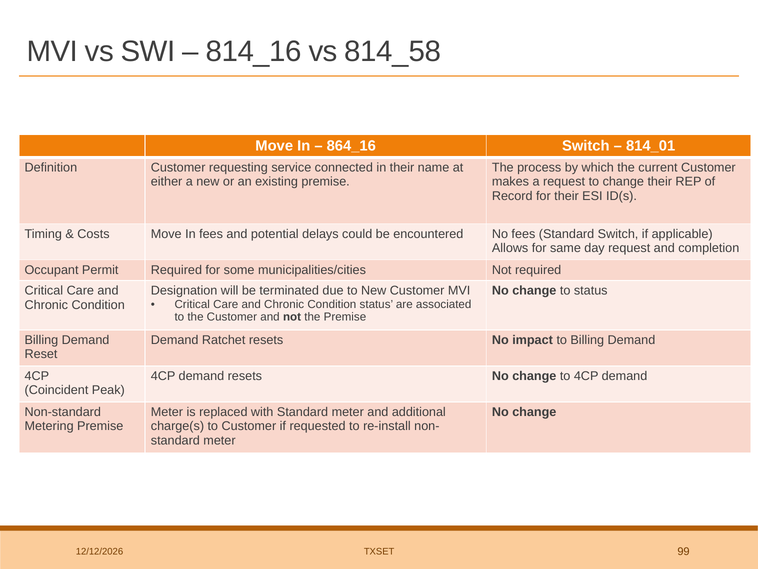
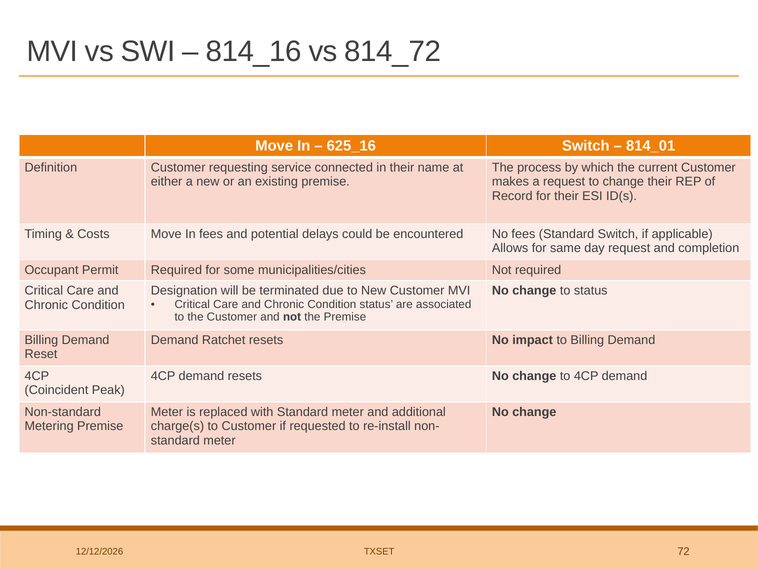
814_58: 814_58 -> 814_72
864_16: 864_16 -> 625_16
99: 99 -> 72
